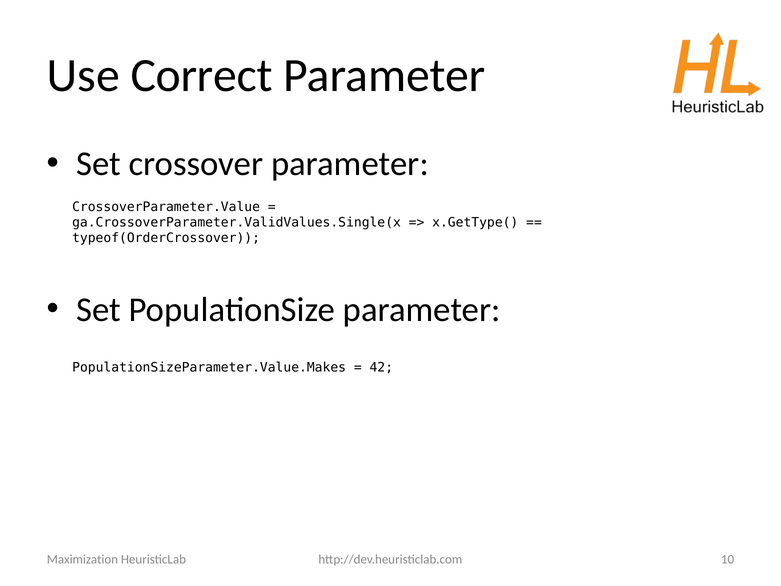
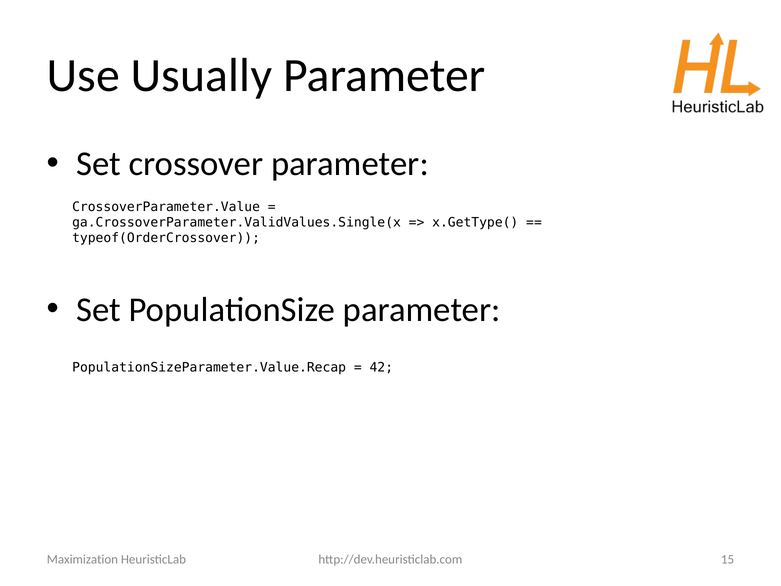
Correct: Correct -> Usually
PopulationSizeParameter.Value.Makes: PopulationSizeParameter.Value.Makes -> PopulationSizeParameter.Value.Recap
10: 10 -> 15
